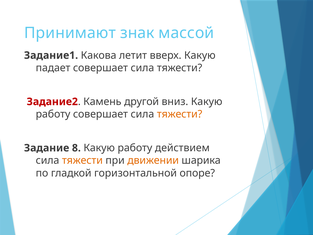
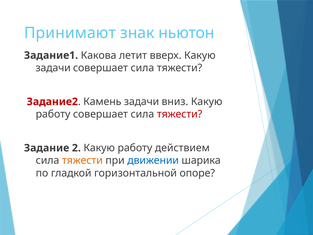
массой: массой -> ньютон
падает at (53, 68): падает -> задачи
Камень другой: другой -> задачи
тяжести at (180, 114) colour: orange -> red
8: 8 -> 2
движении colour: orange -> blue
